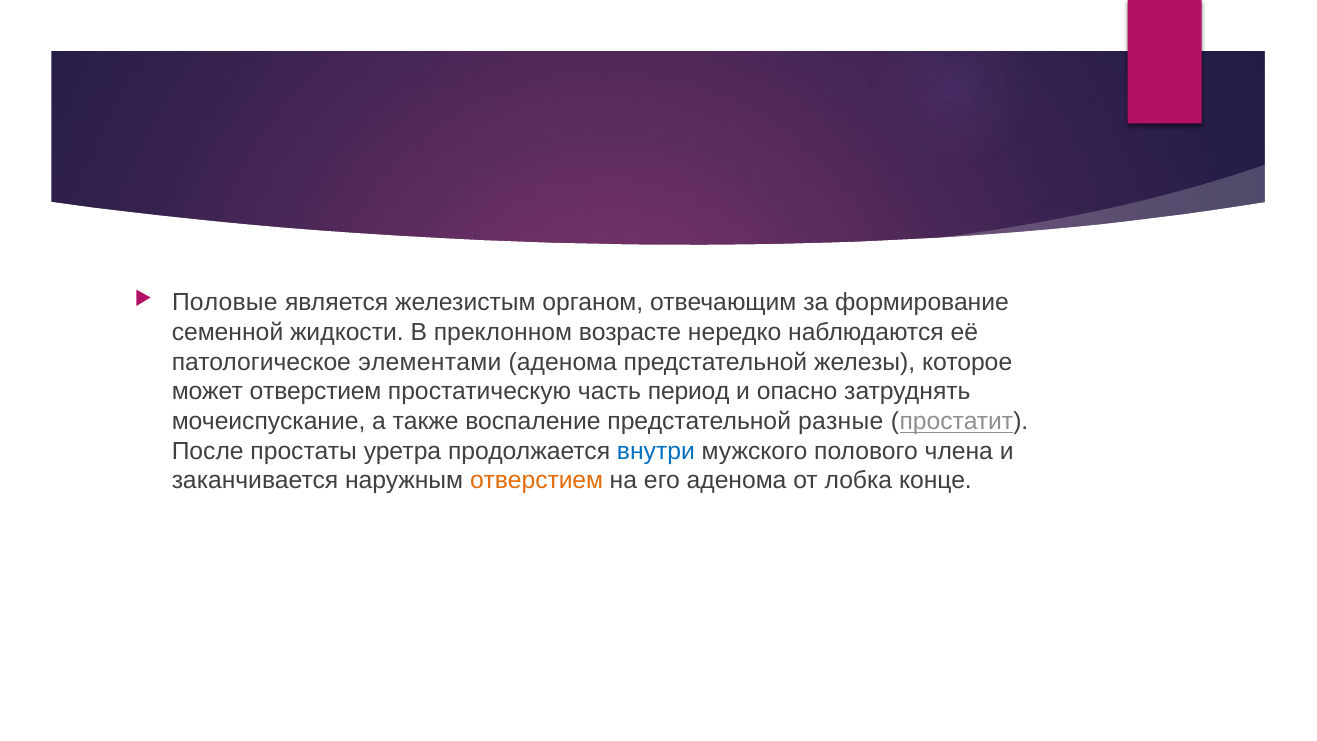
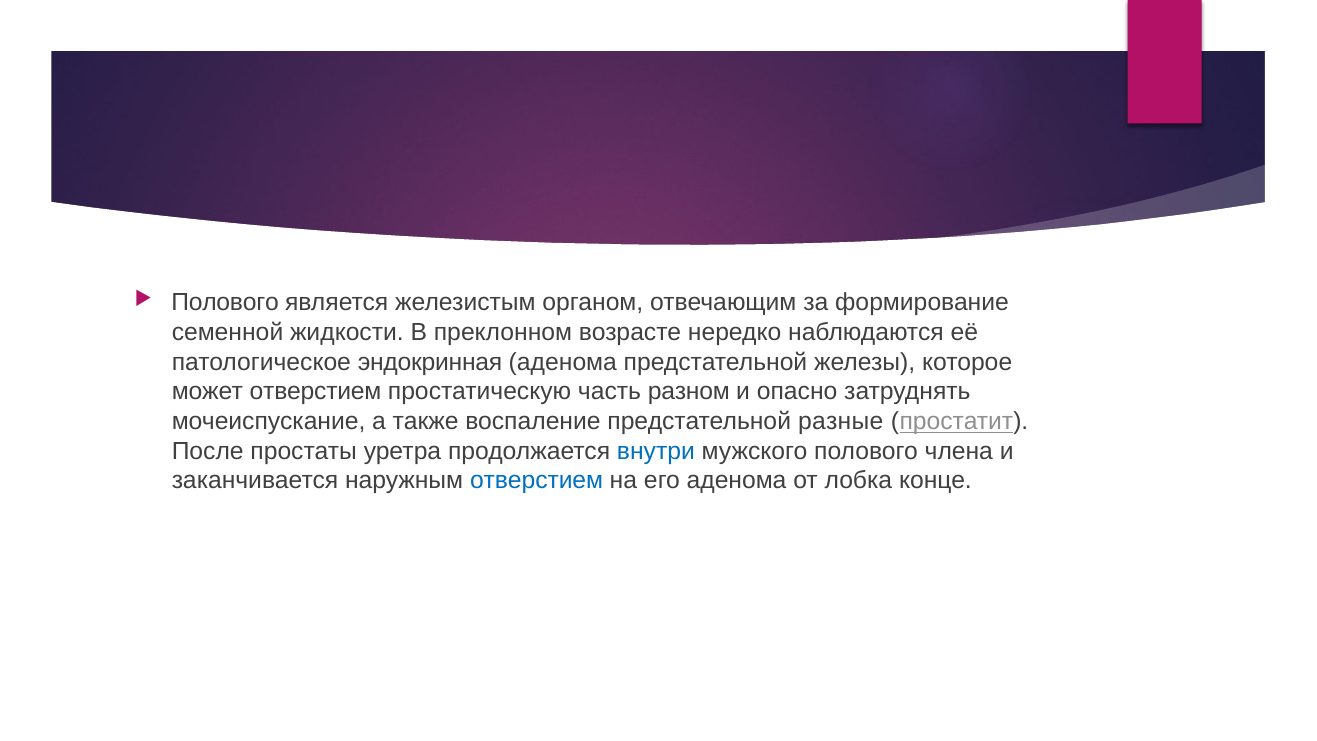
Половые at (225, 303): Половые -> Полового
элементами: элементами -> эндокринная
период: период -> разном
отверстием at (537, 481) colour: orange -> blue
